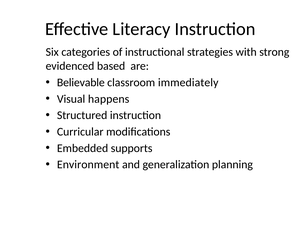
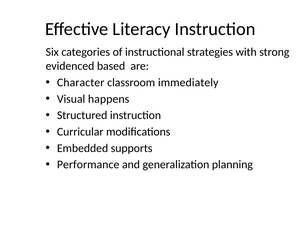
Believable: Believable -> Character
Environment: Environment -> Performance
